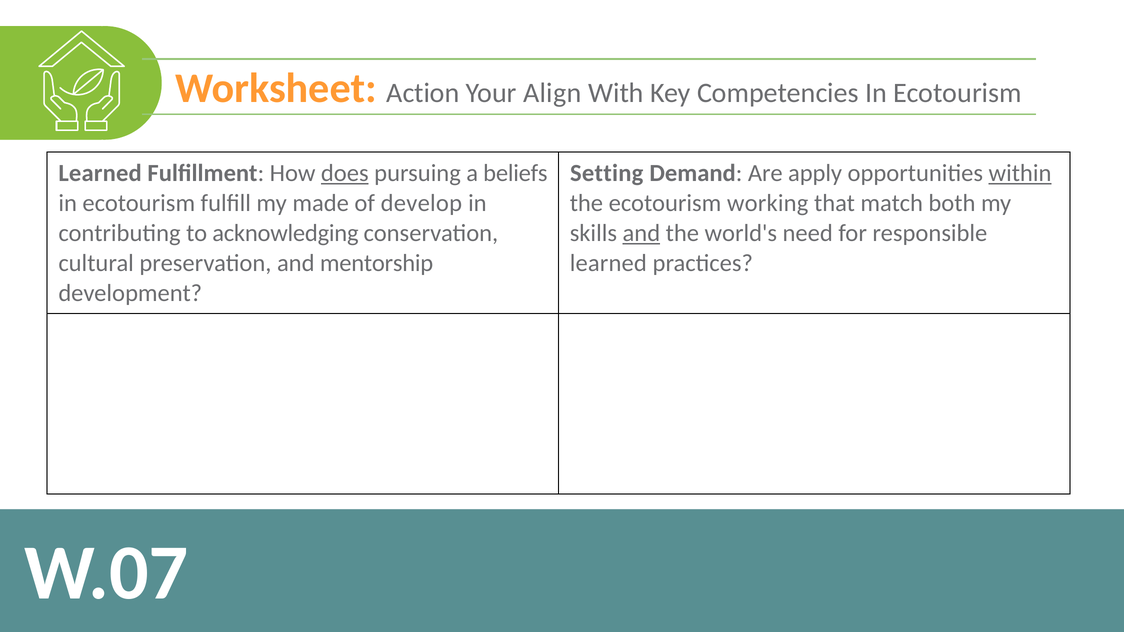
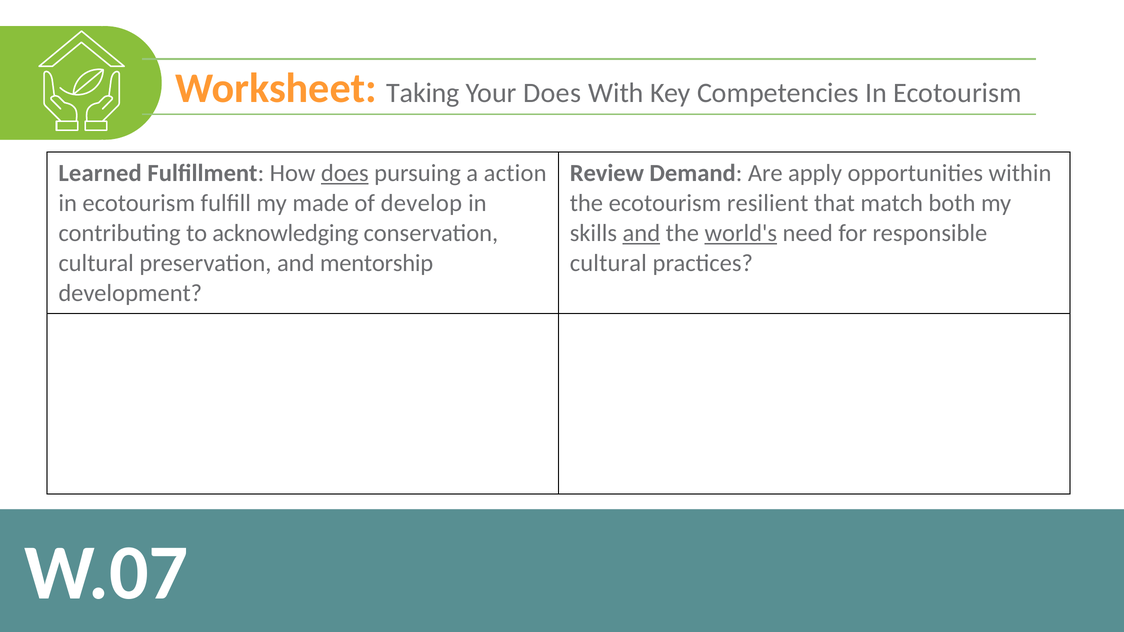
Action: Action -> Taking
Your Align: Align -> Does
beliefs: beliefs -> action
Setting: Setting -> Review
within underline: present -> none
working: working -> resilient
world's underline: none -> present
learned at (608, 263): learned -> cultural
